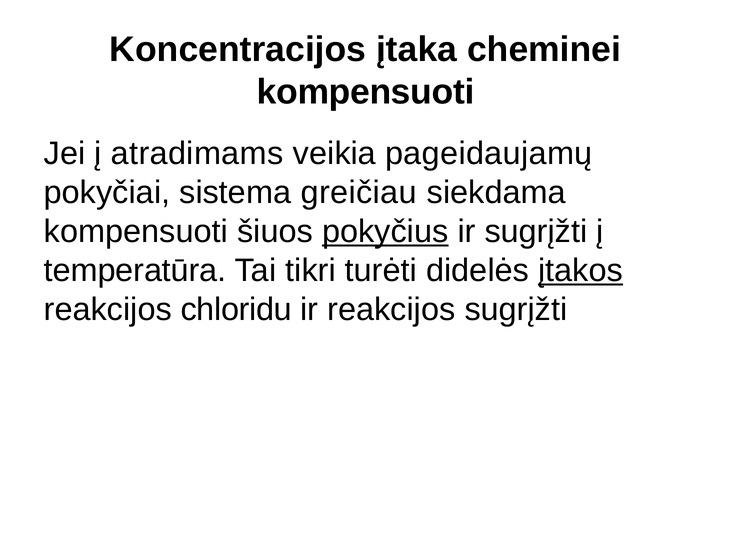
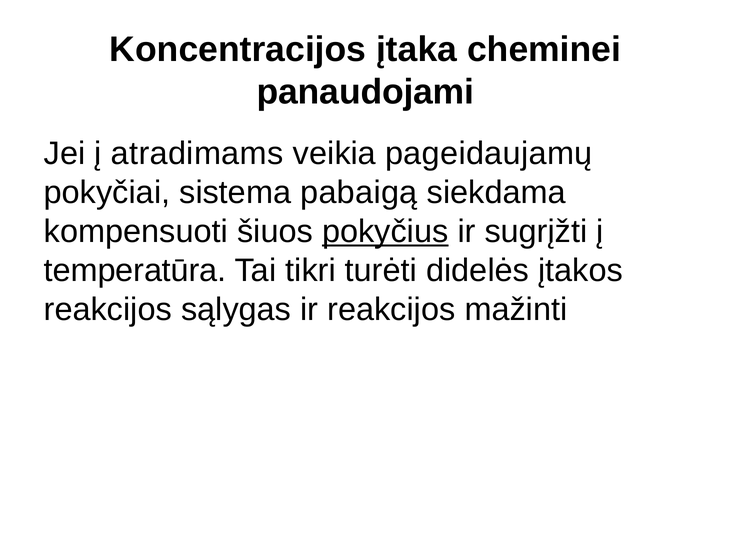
kompensuoti at (366, 92): kompensuoti -> panaudojami
greičiau: greičiau -> pabaigą
įtakos underline: present -> none
chloridu: chloridu -> sąlygas
reakcijos sugrįžti: sugrįžti -> mažinti
